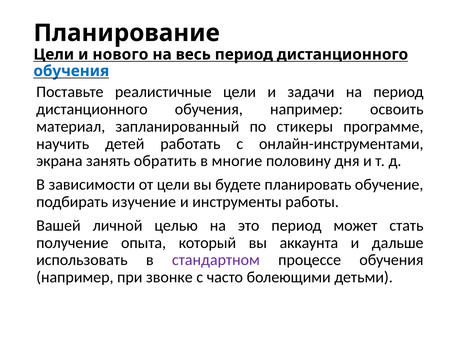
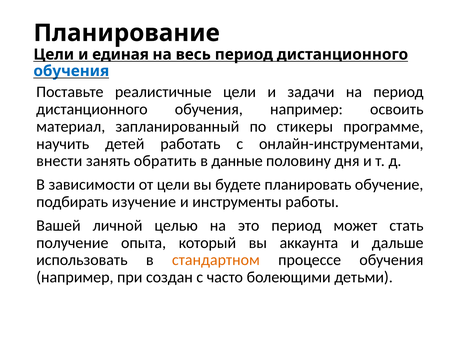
нового: нового -> единая
экрана: экрана -> внести
многие: многие -> данные
стандартном colour: purple -> orange
звонке: звонке -> создан
